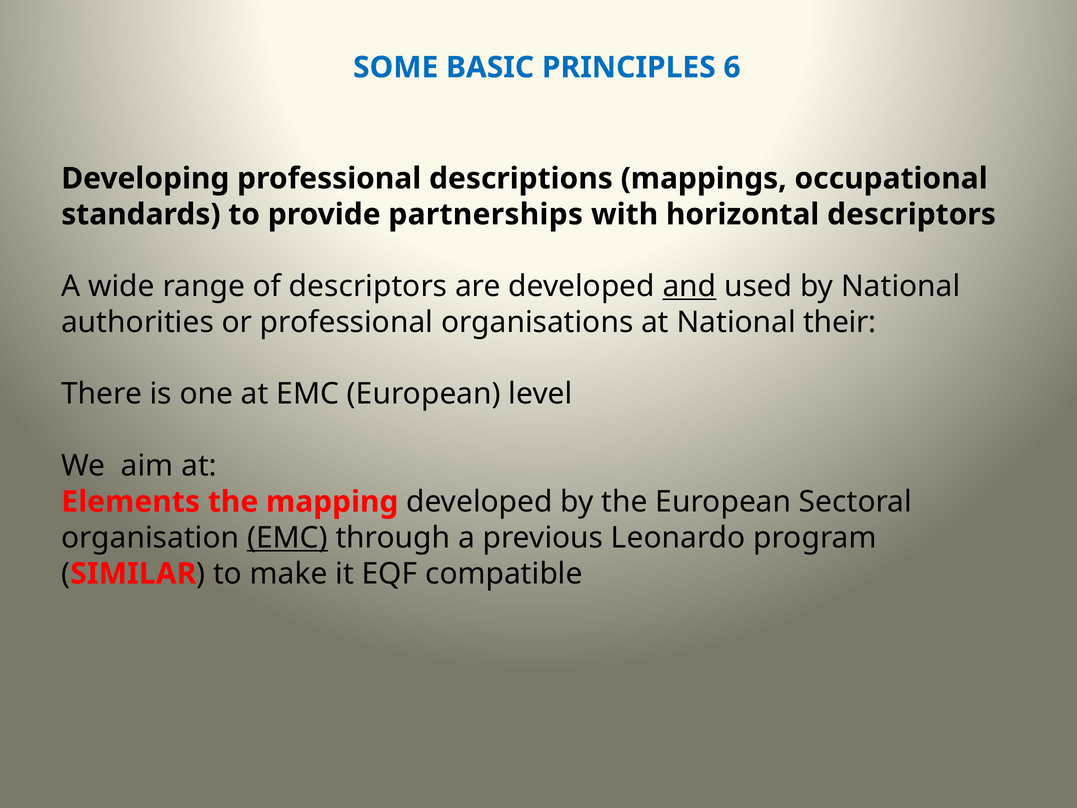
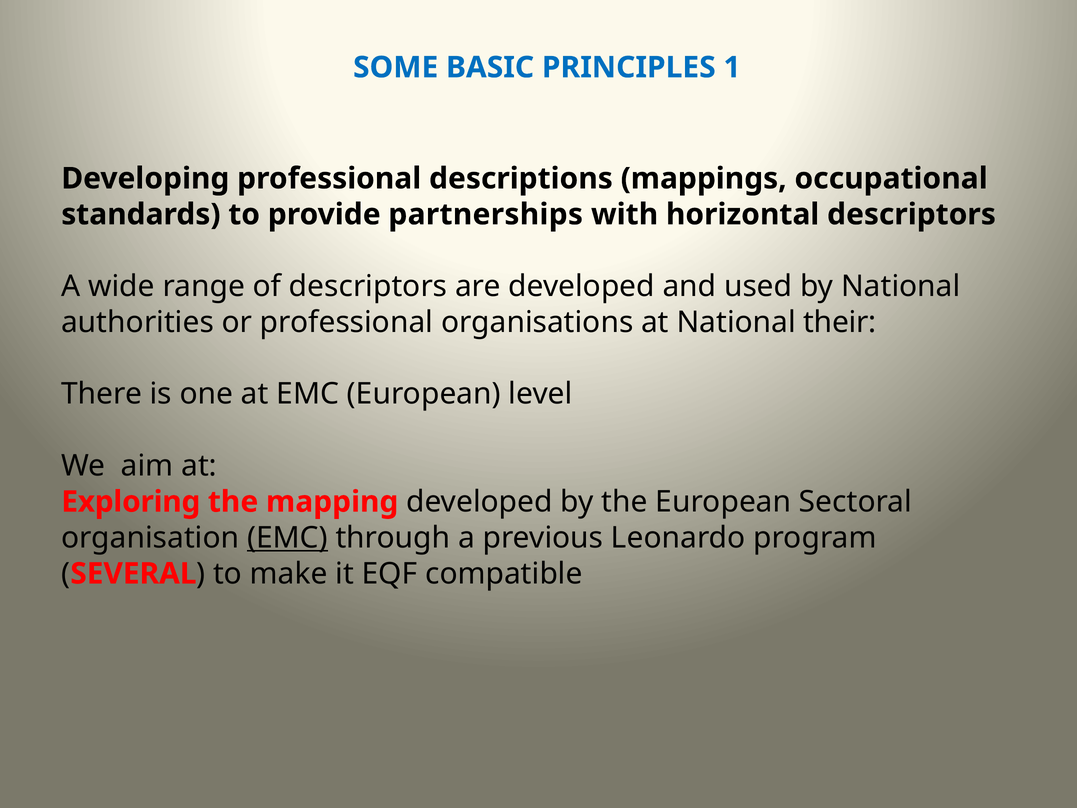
6: 6 -> 1
and underline: present -> none
Elements: Elements -> Exploring
SIMILAR: SIMILAR -> SEVERAL
